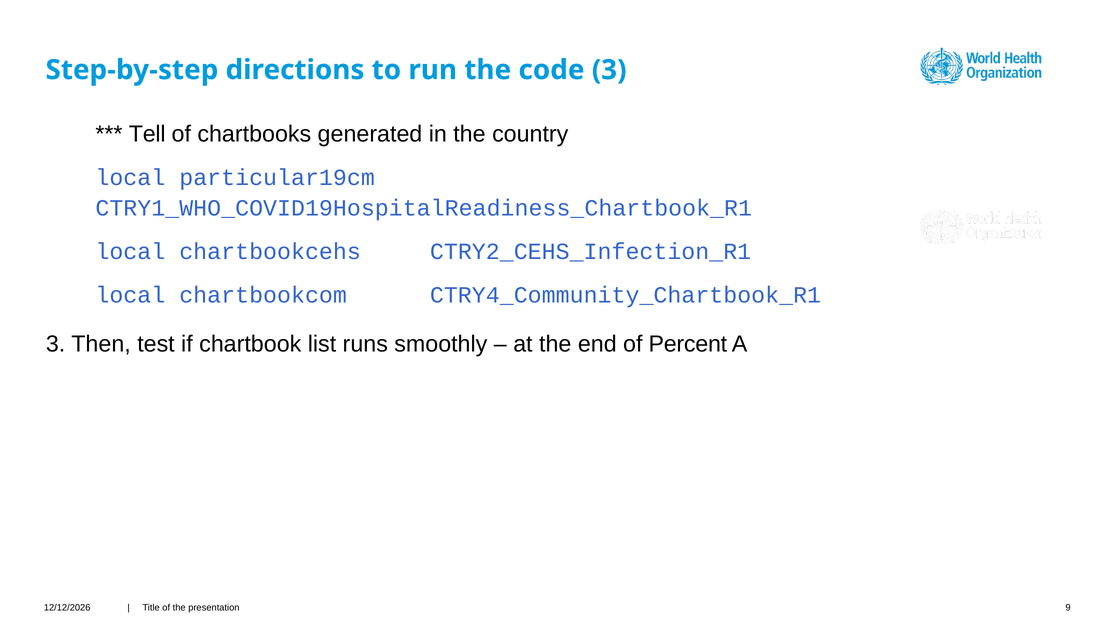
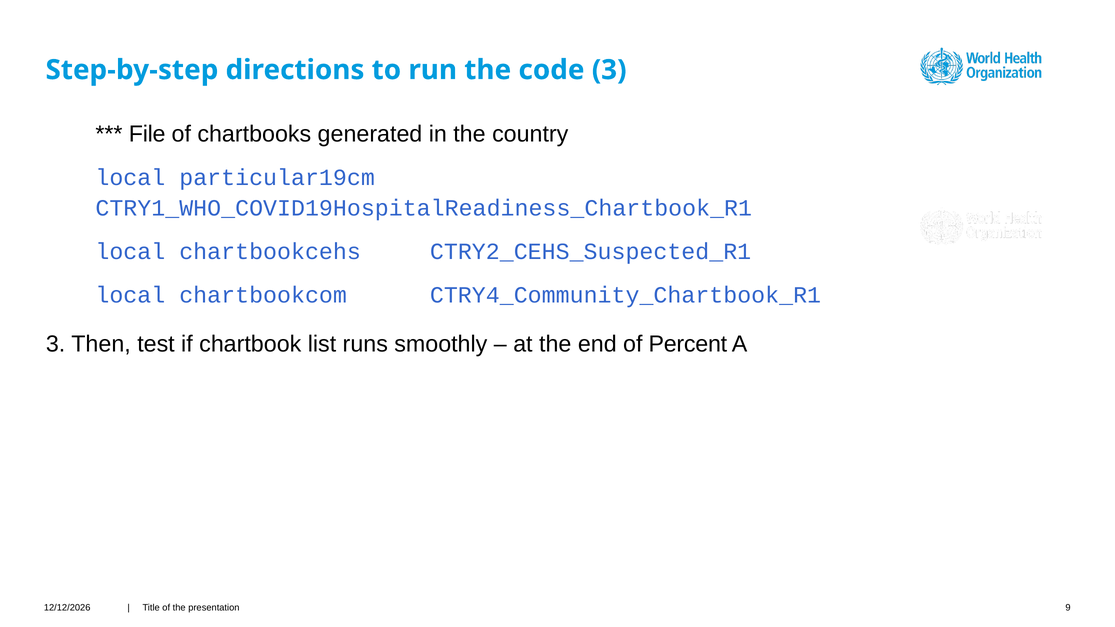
Tell: Tell -> File
CTRY2_CEHS_Infection_R1: CTRY2_CEHS_Infection_R1 -> CTRY2_CEHS_Suspected_R1
